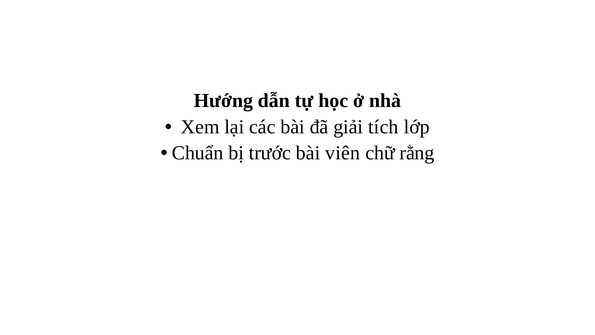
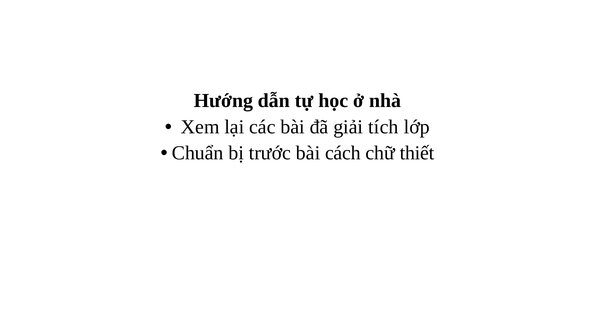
viên: viên -> cách
rằng: rằng -> thiết
